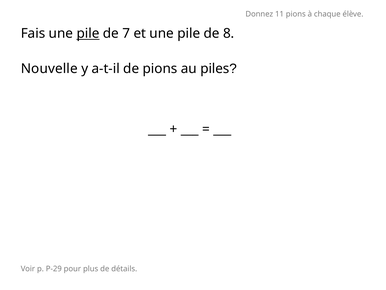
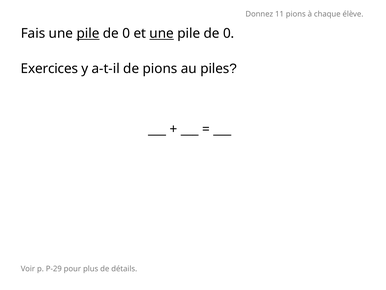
7 at (126, 33): 7 -> 0
une at (162, 33) underline: none -> present
8 at (229, 33): 8 -> 0
Nouvelle: Nouvelle -> Exercices
